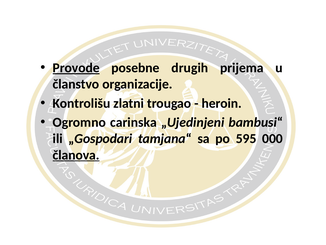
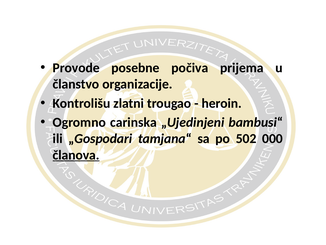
Provode underline: present -> none
drugih: drugih -> počiva
595: 595 -> 502
